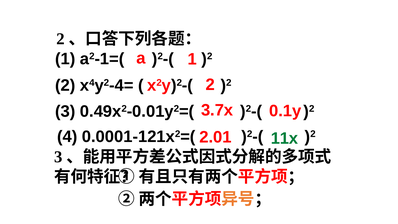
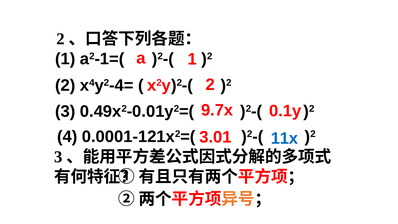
3.7x: 3.7x -> 9.7x
2.01: 2.01 -> 3.01
11x colour: green -> blue
